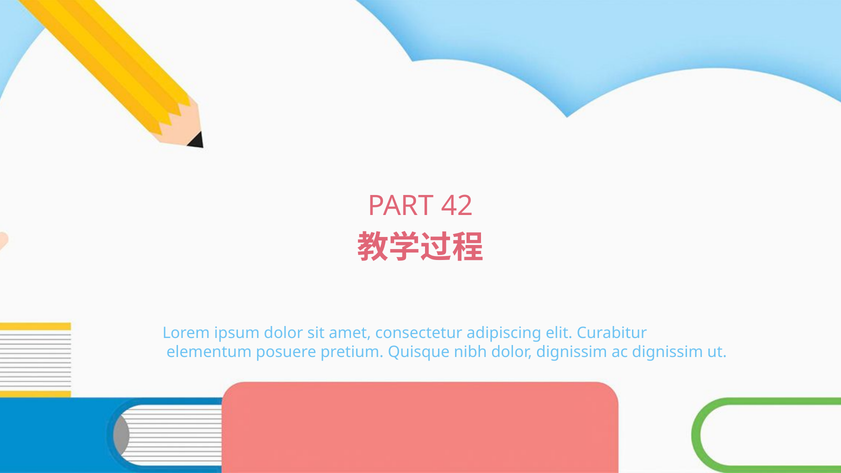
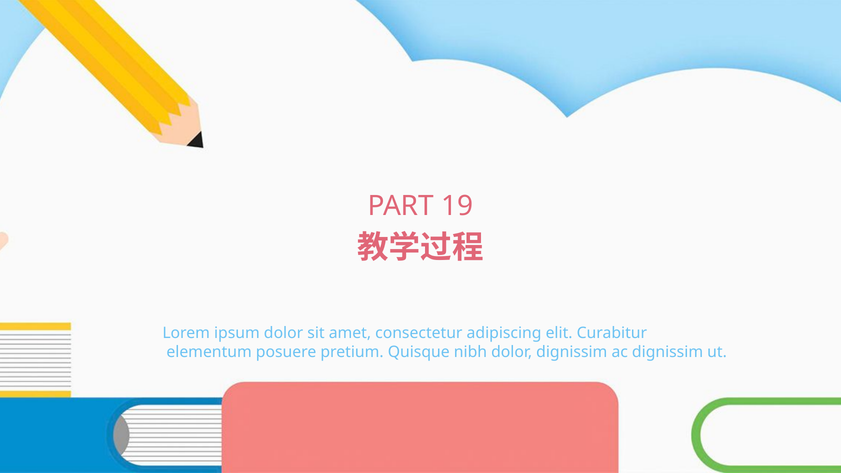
42: 42 -> 19
